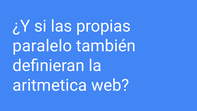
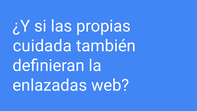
paralelo: paralelo -> cuidada
aritmetica: aritmetica -> enlazadas
